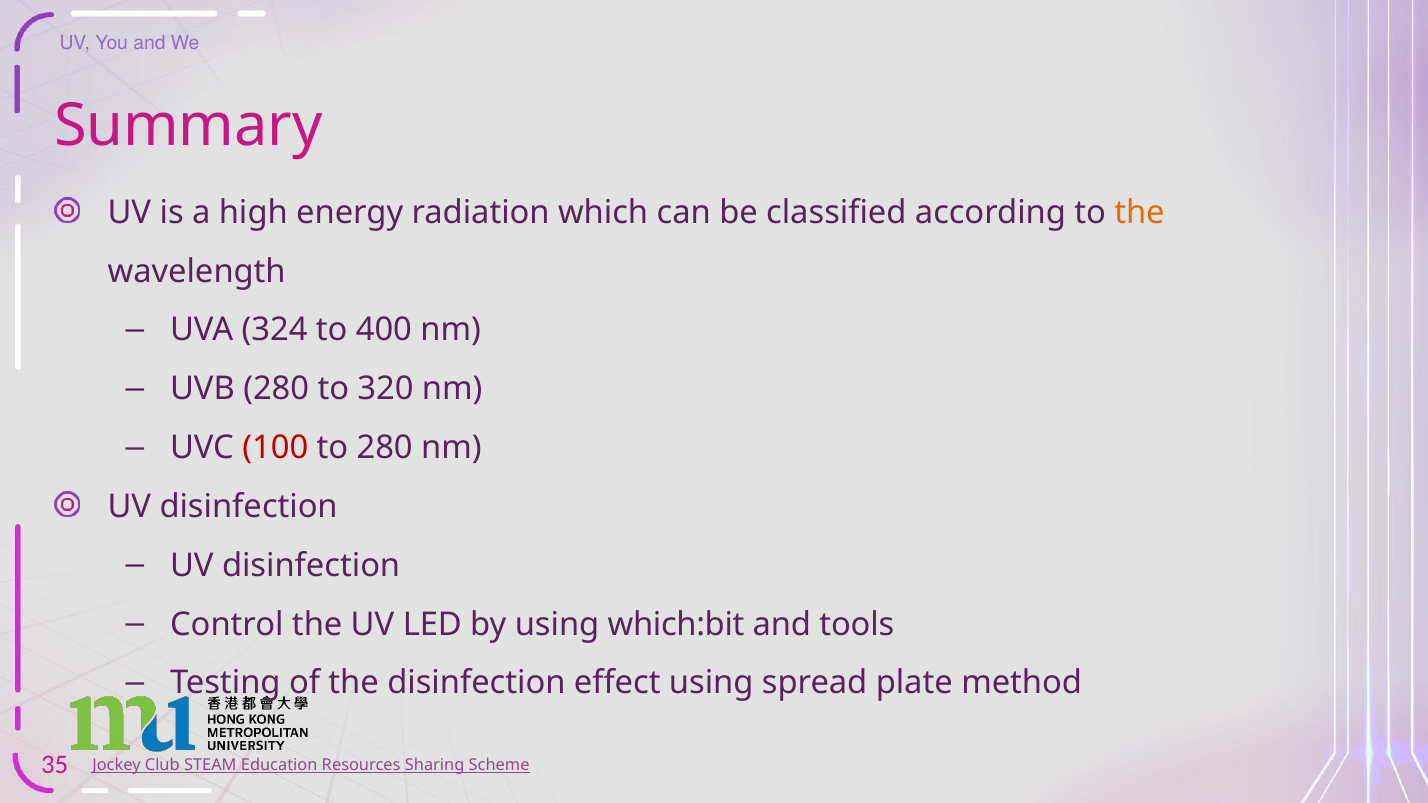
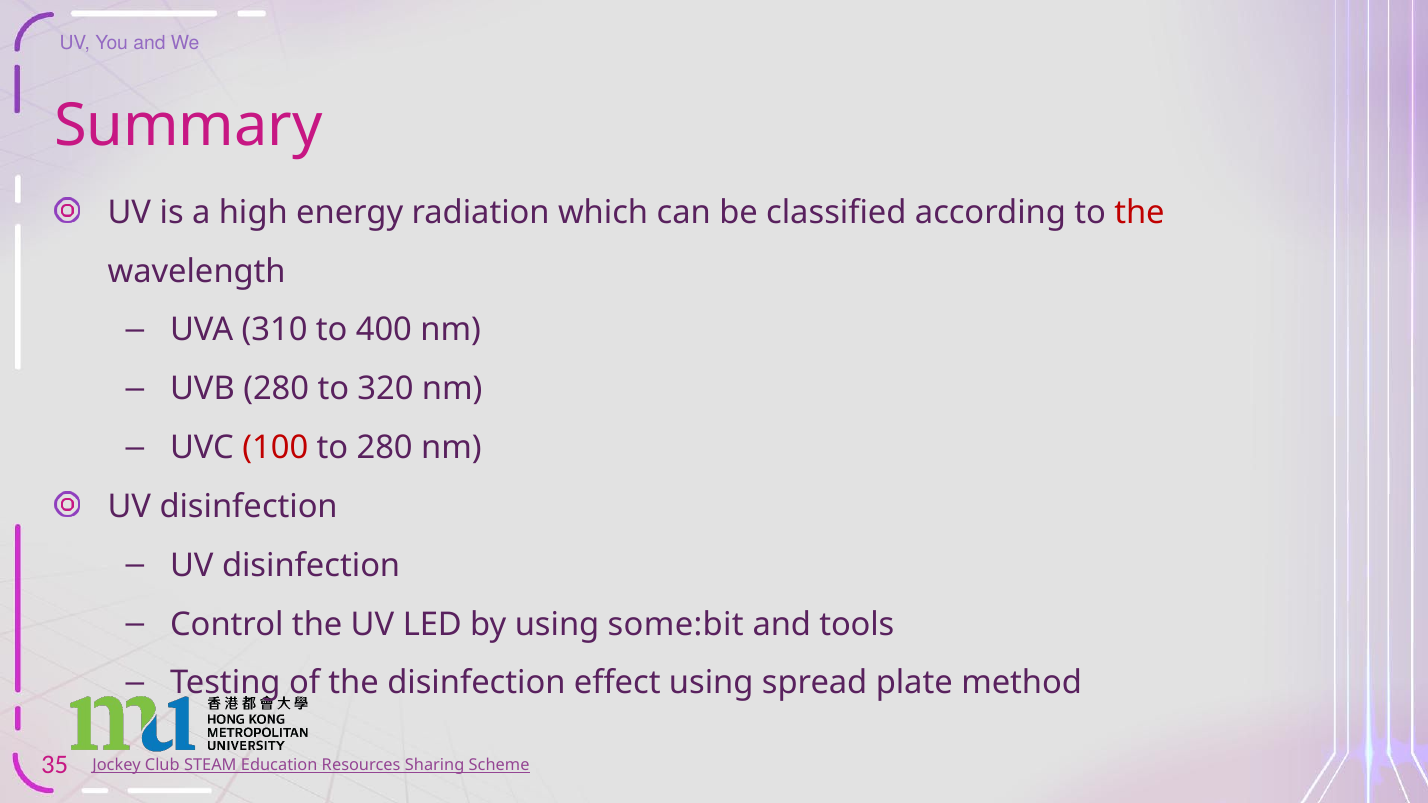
the at (1139, 213) colour: orange -> red
324: 324 -> 310
which:bit: which:bit -> some:bit
